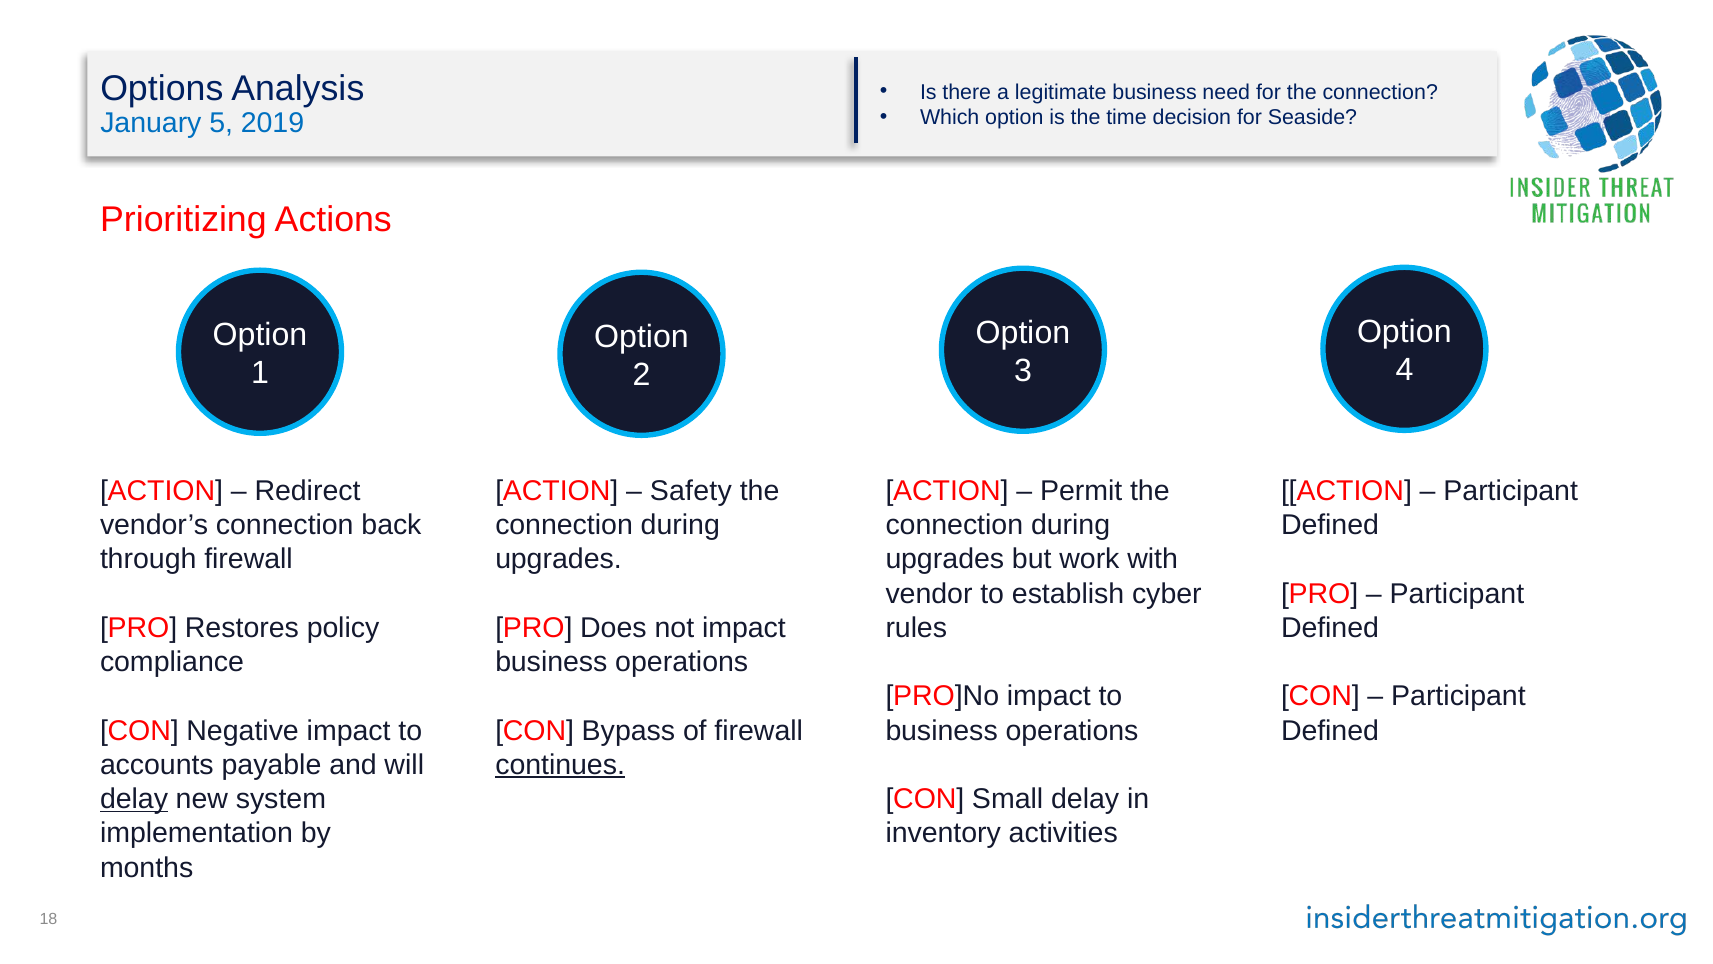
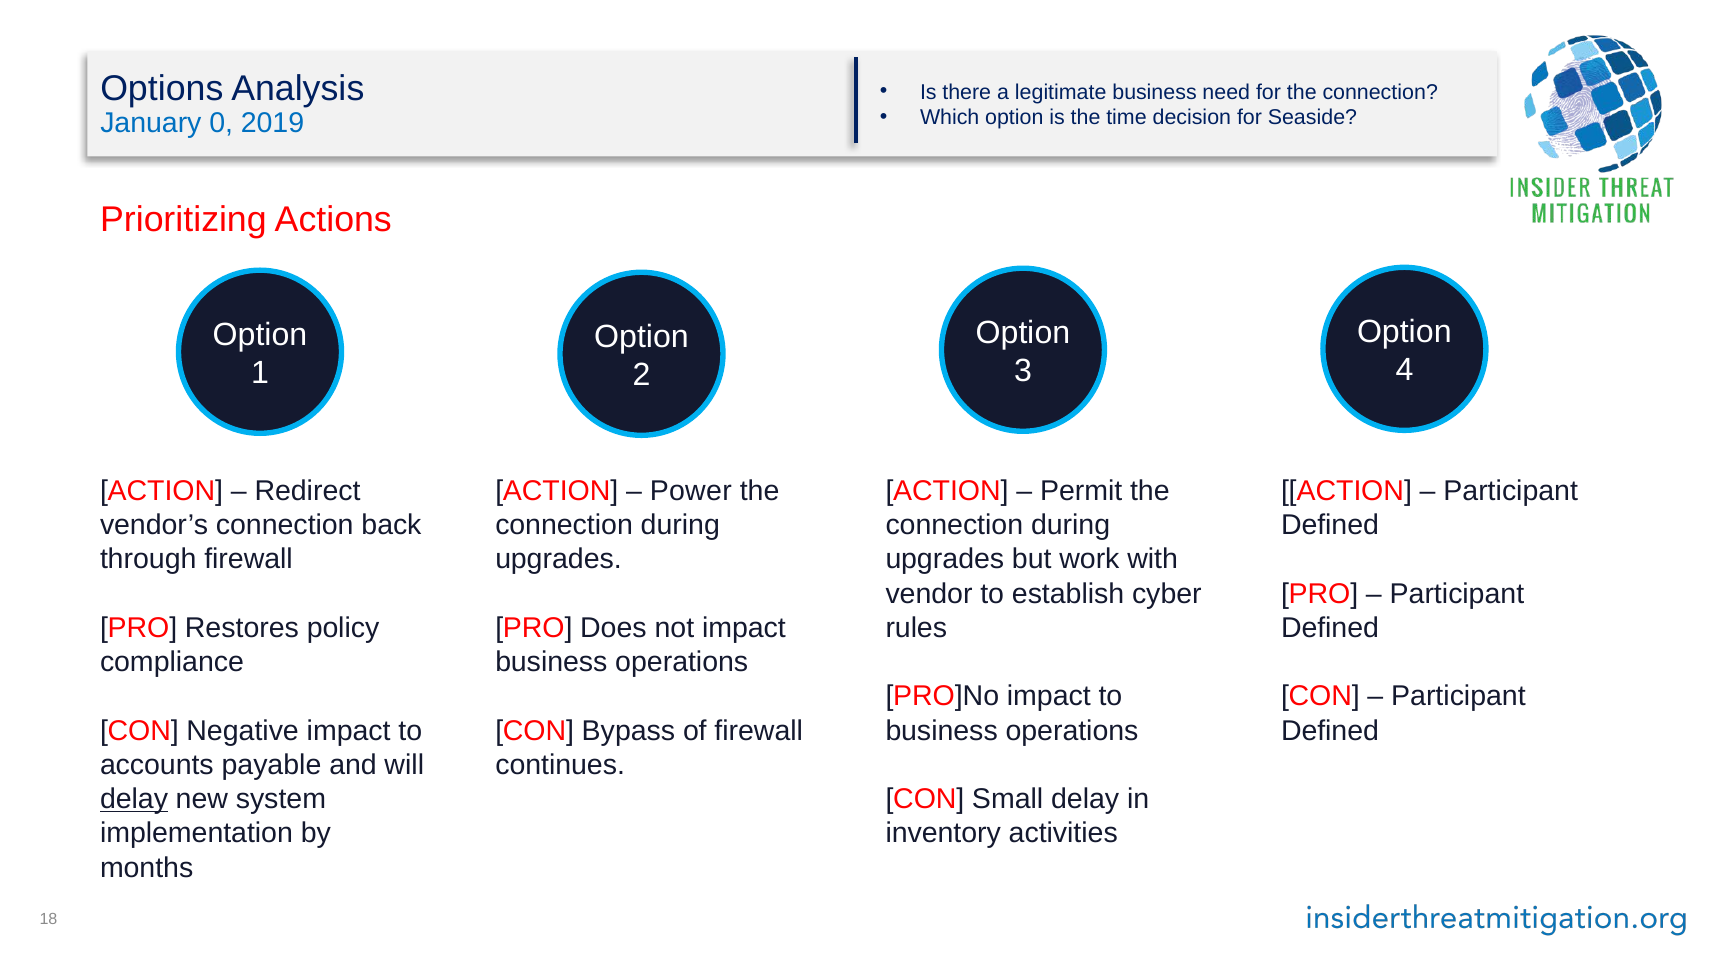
5: 5 -> 0
Safety: Safety -> Power
continues underline: present -> none
